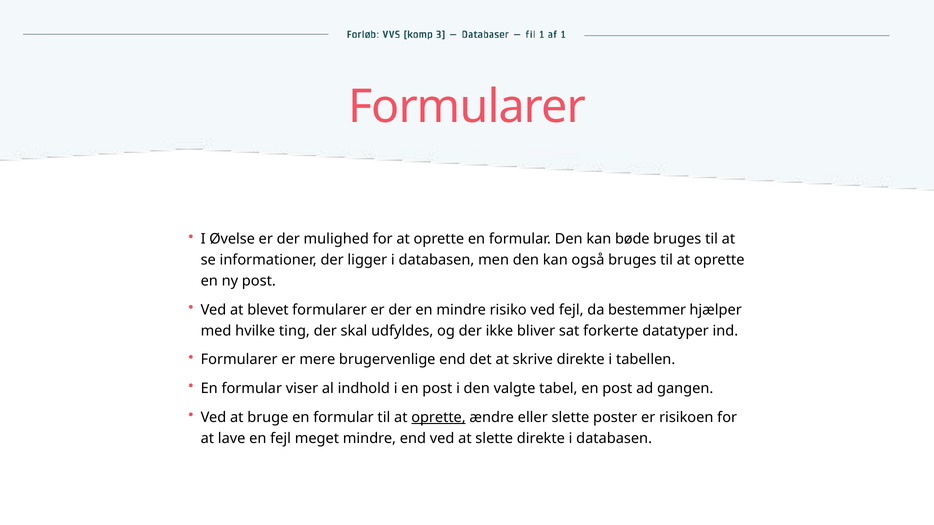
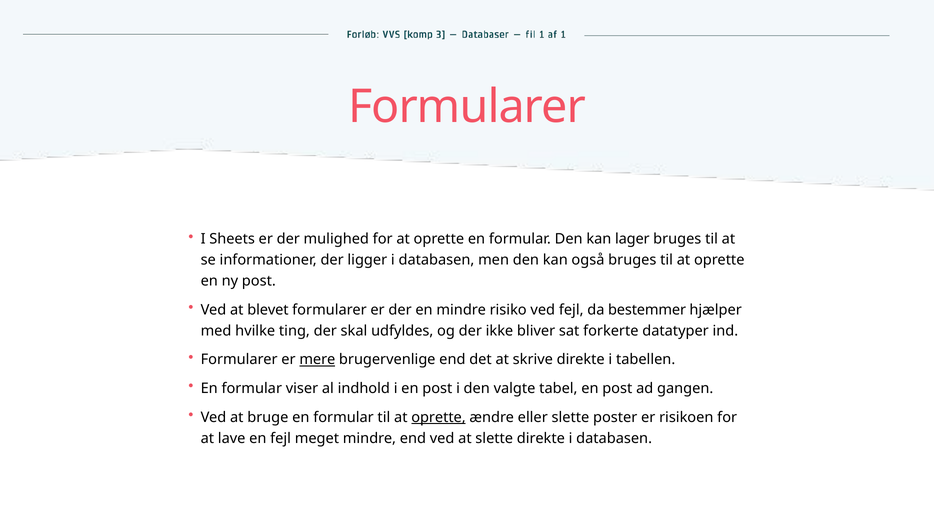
Øvelse: Øvelse -> Sheets
bøde: bøde -> lager
mere underline: none -> present
